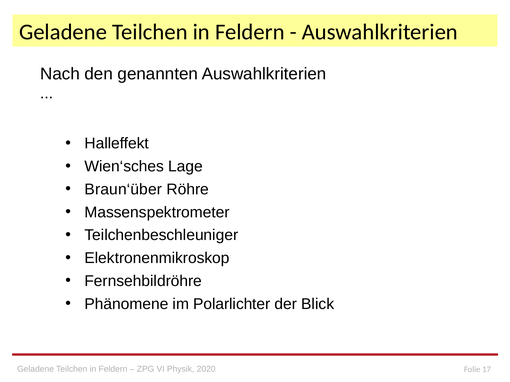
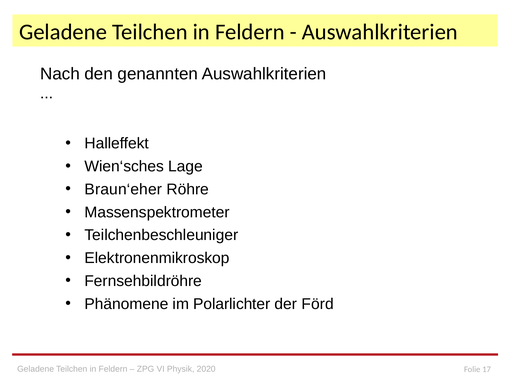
Braun‘über: Braun‘über -> Braun‘eher
Blick: Blick -> Förd
